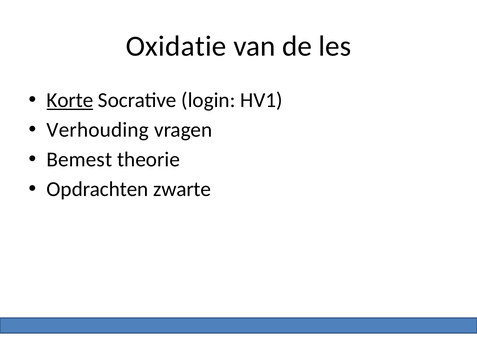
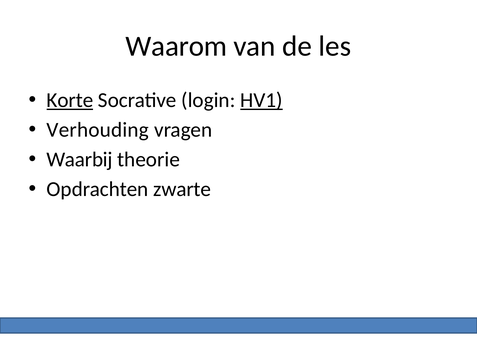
Oxidatie: Oxidatie -> Waarom
HV1 underline: none -> present
Bemest: Bemest -> Waarbij
